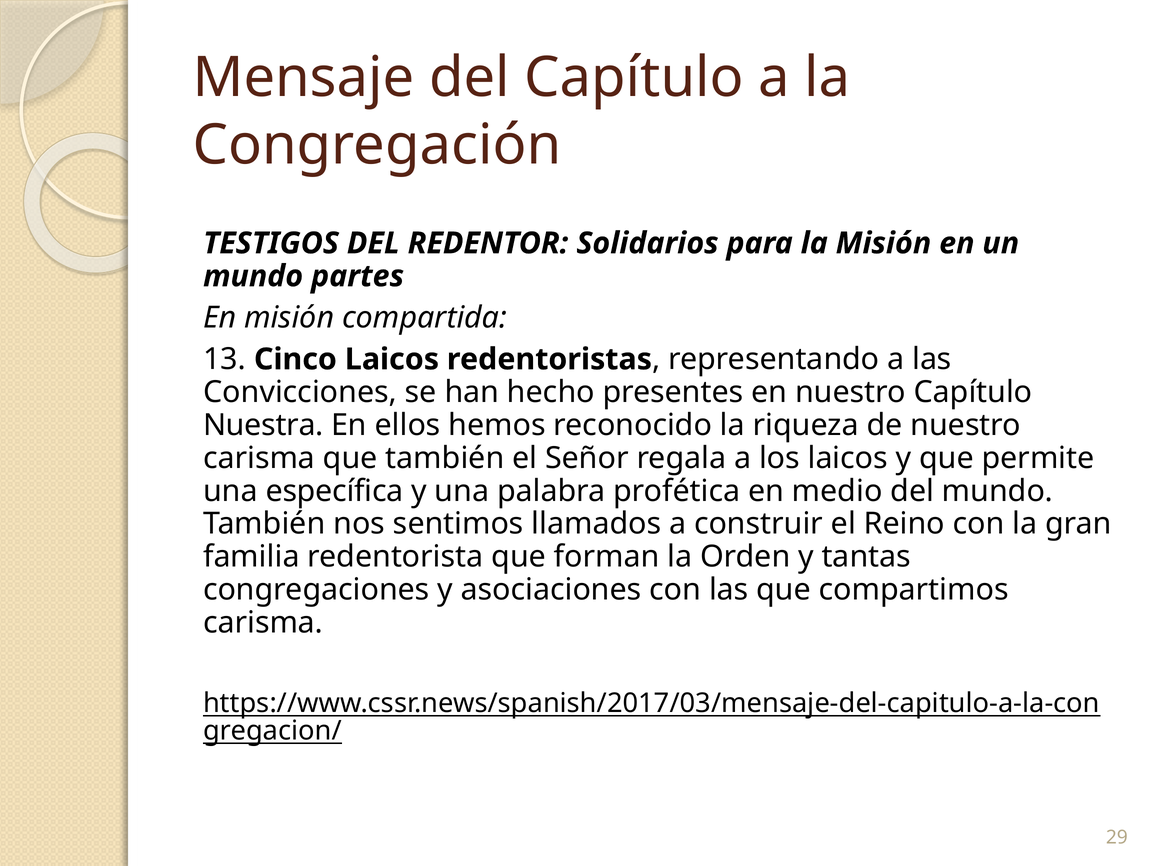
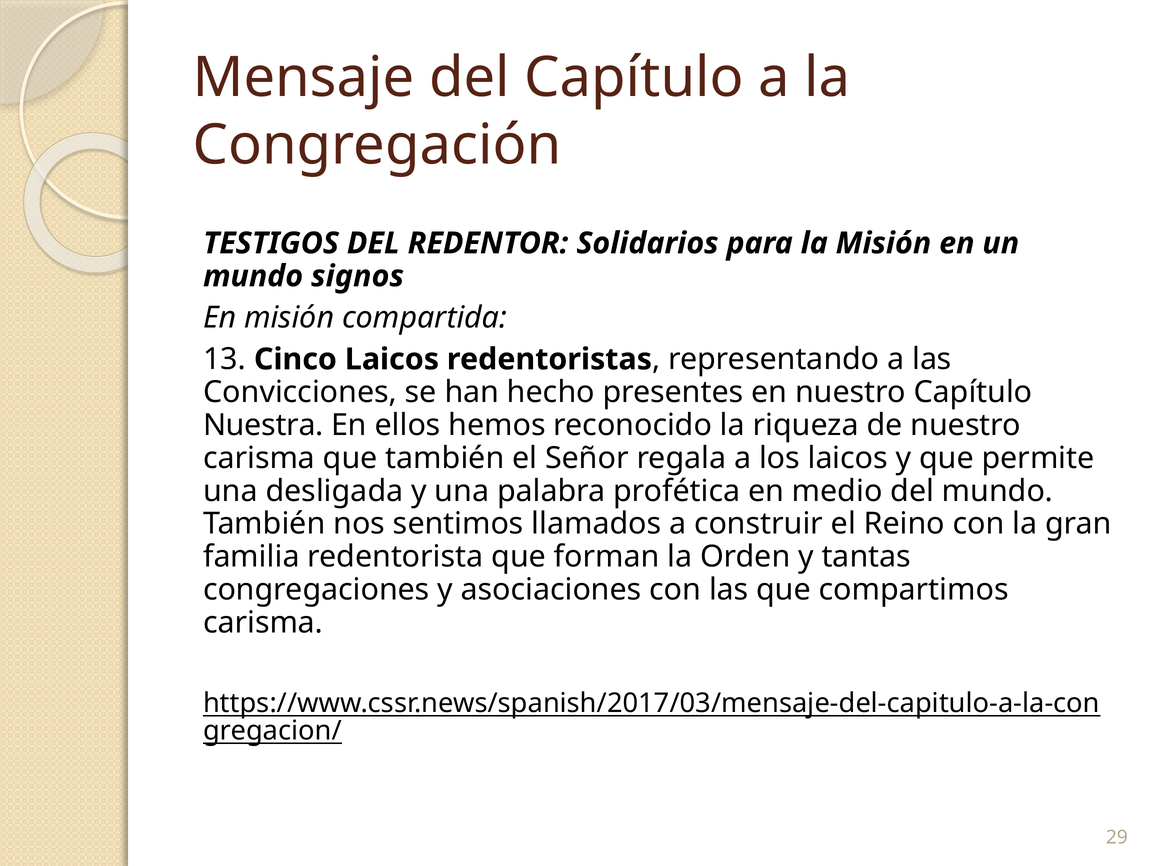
partes: partes -> signos
específica: específica -> desligada
